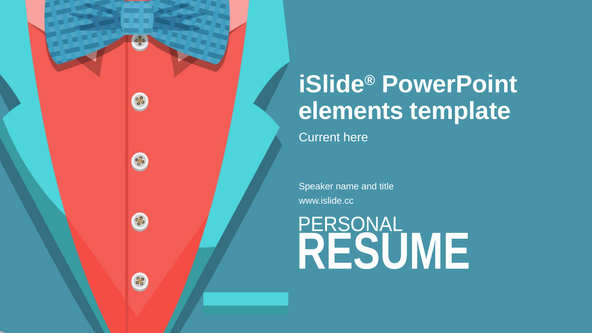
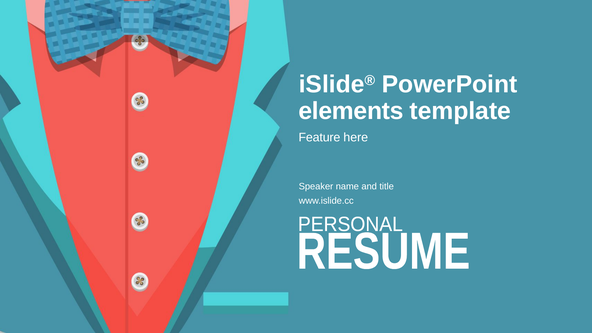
Current: Current -> Feature
